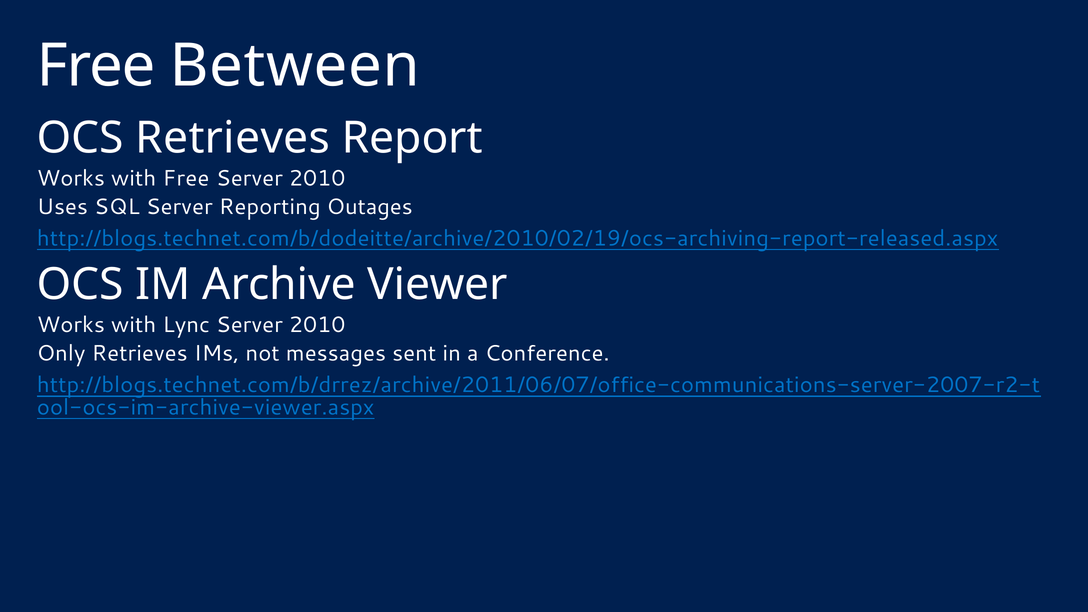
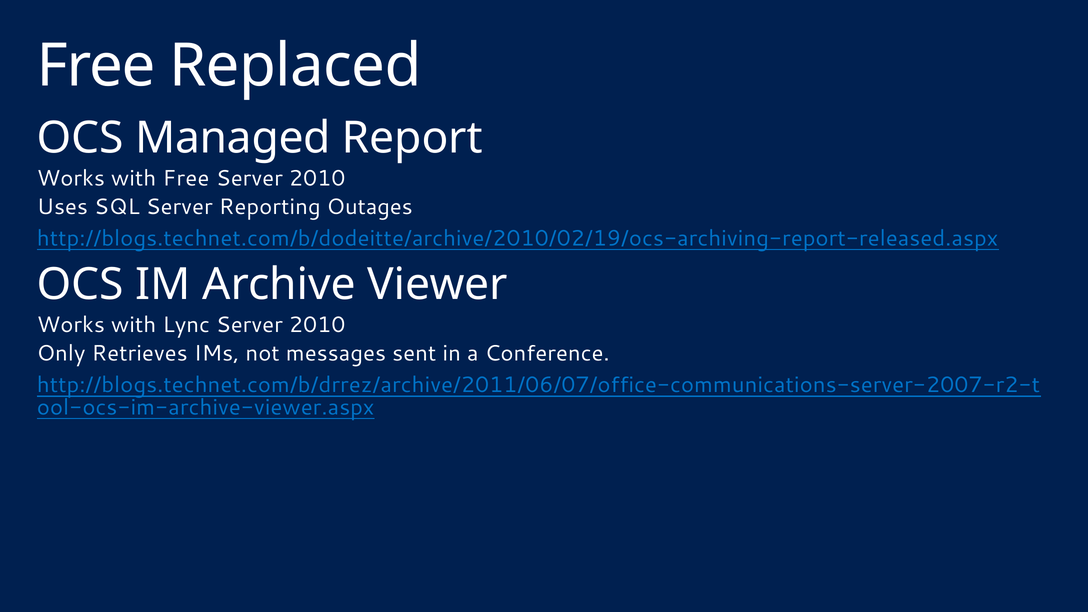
Between: Between -> Replaced
OCS Retrieves: Retrieves -> Managed
